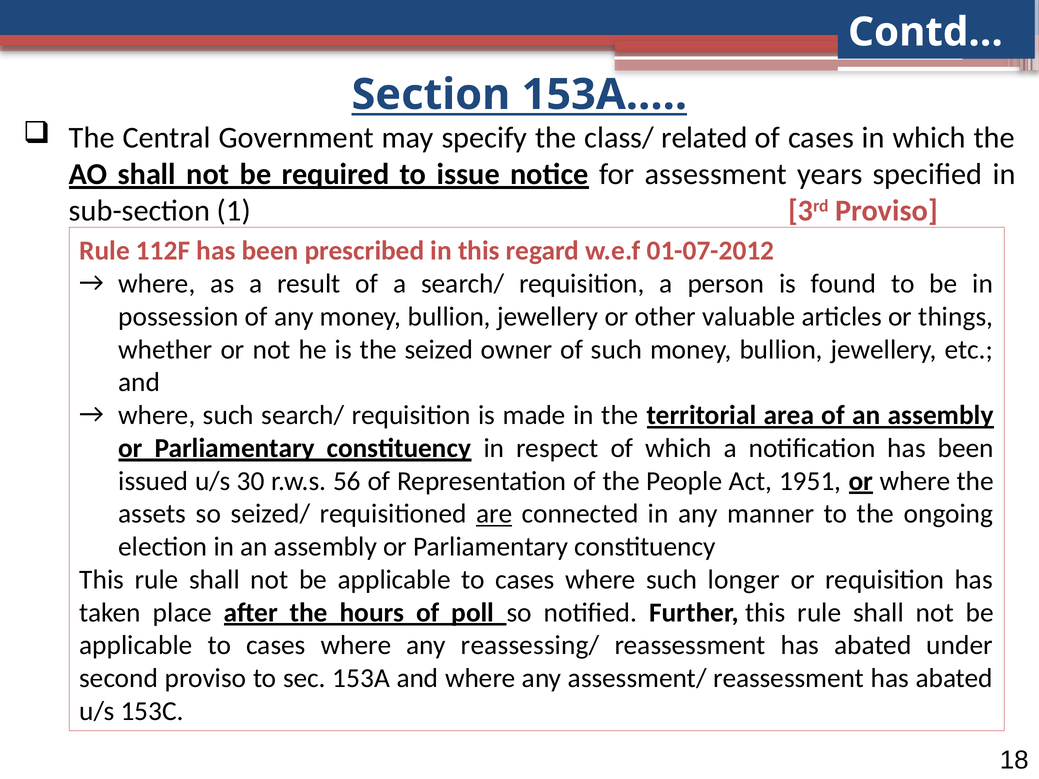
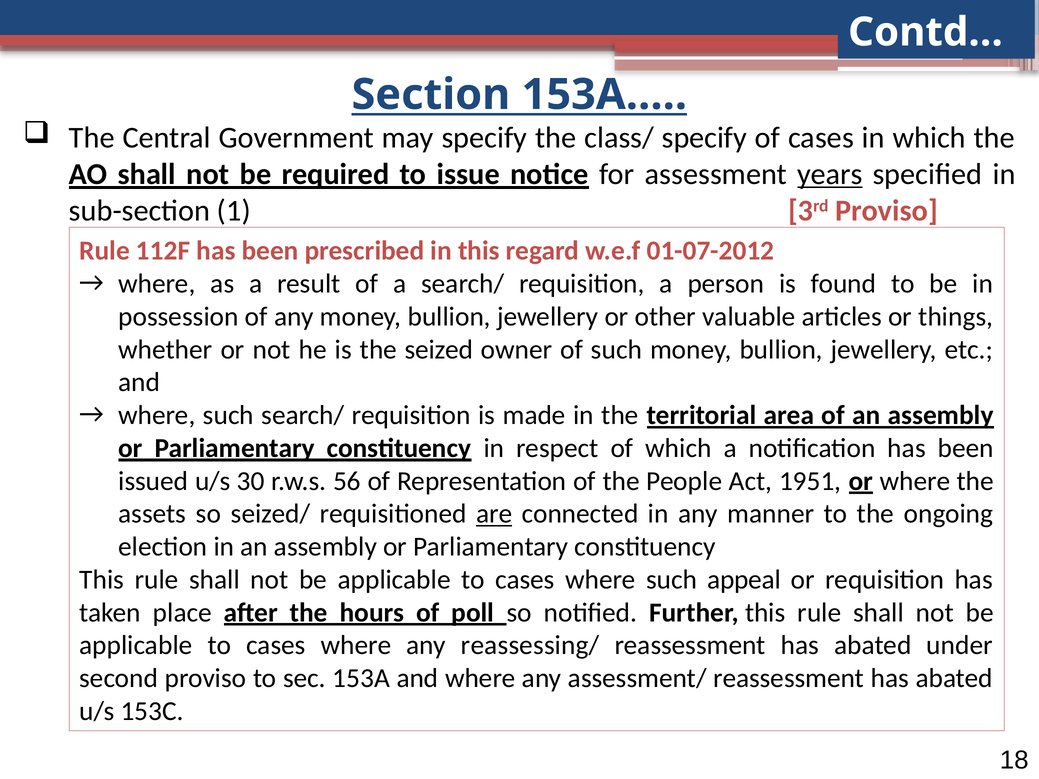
class/ related: related -> specify
years underline: none -> present
longer: longer -> appeal
